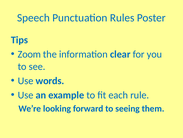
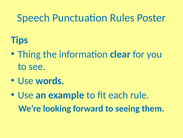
Zoom: Zoom -> Thing
